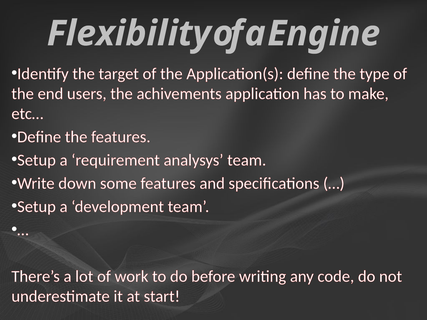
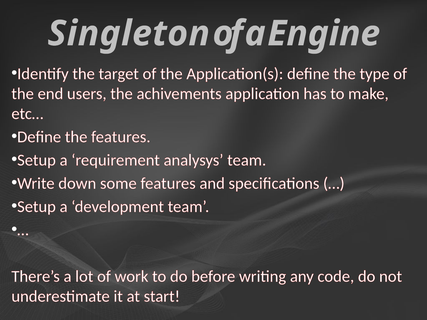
Flexibility: Flexibility -> Singleton
